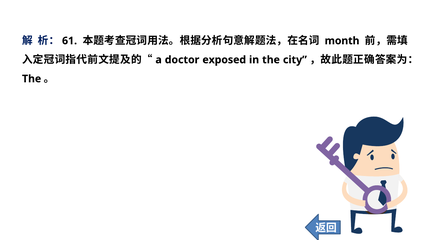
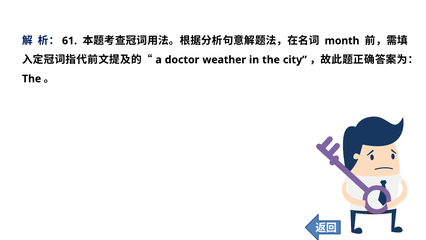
exposed: exposed -> weather
